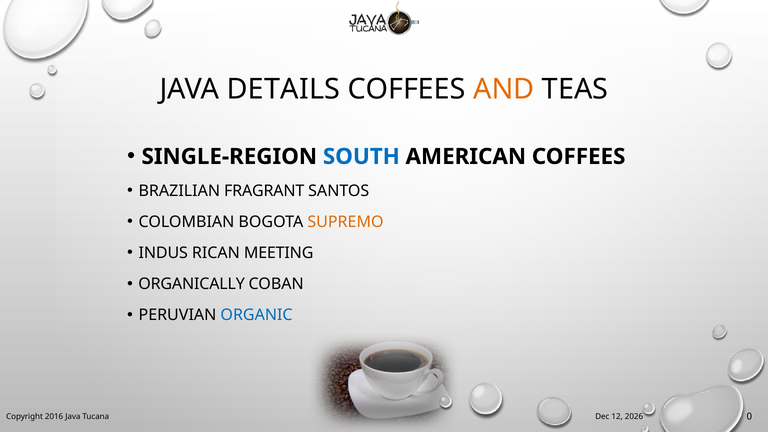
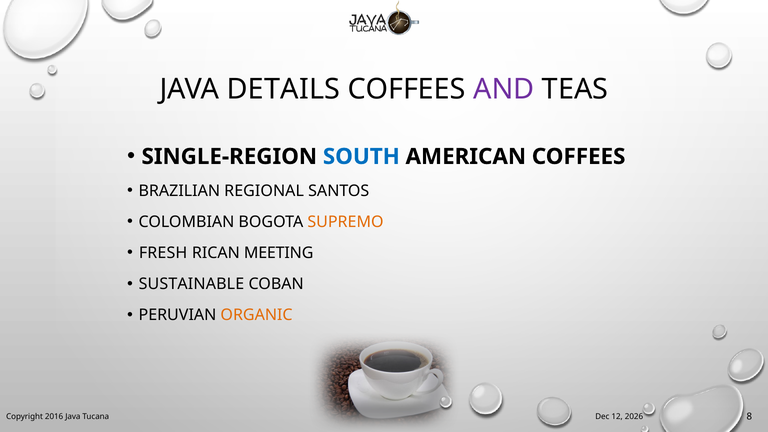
AND colour: orange -> purple
FRAGRANT: FRAGRANT -> REGIONAL
INDUS: INDUS -> FRESH
ORGANICALLY: ORGANICALLY -> SUSTAINABLE
ORGANIC colour: blue -> orange
0: 0 -> 8
